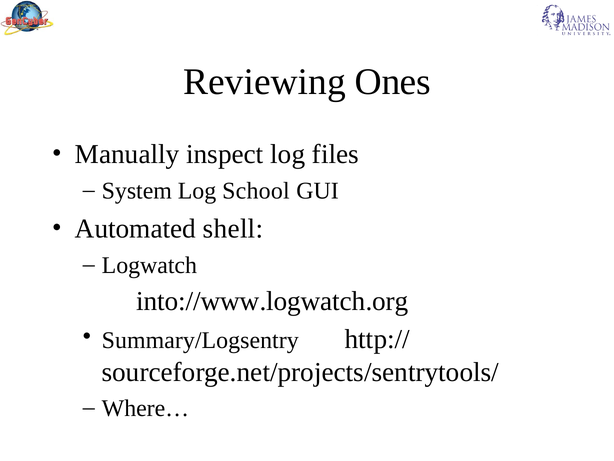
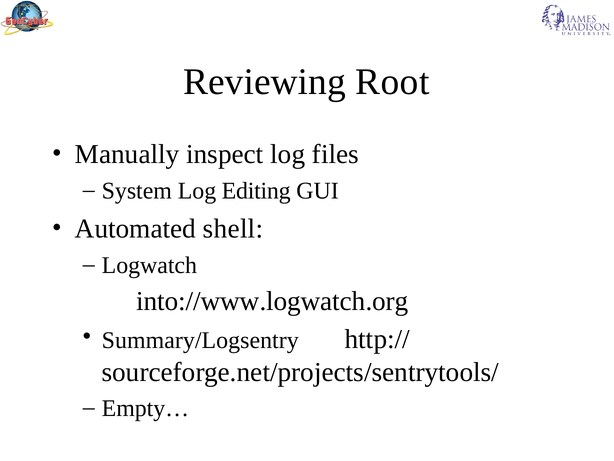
Ones: Ones -> Root
School: School -> Editing
Where…: Where… -> Empty…
